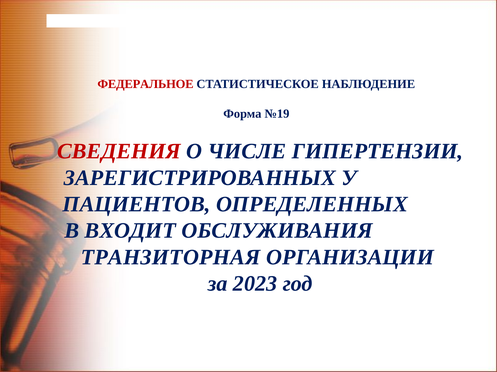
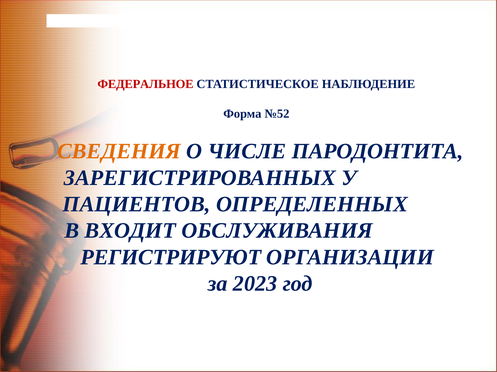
№19: №19 -> №52
СВЕДЕНИЯ colour: red -> orange
ГИПЕРТЕНЗИИ: ГИПЕРТЕНЗИИ -> ПАРОДОНТИТА
ТРАНЗИТОРНАЯ: ТРАНЗИТОРНАЯ -> РЕГИСТРИРУЮТ
